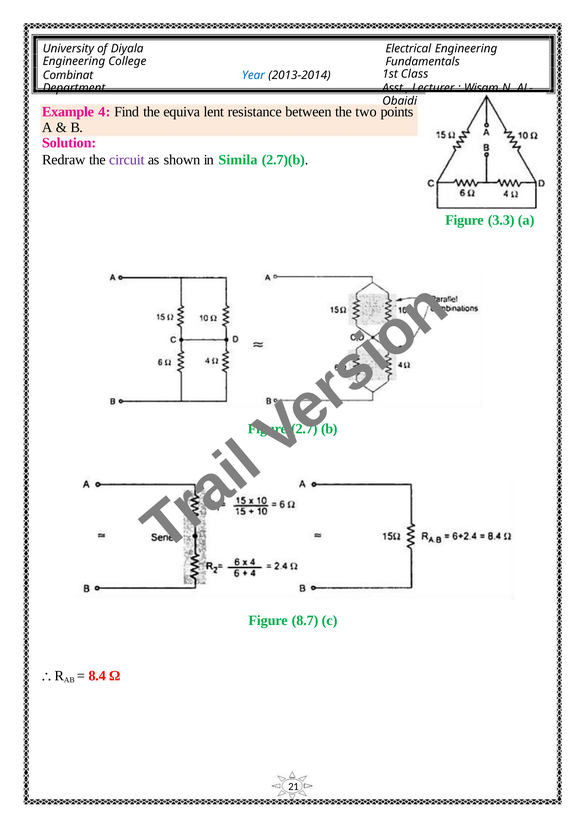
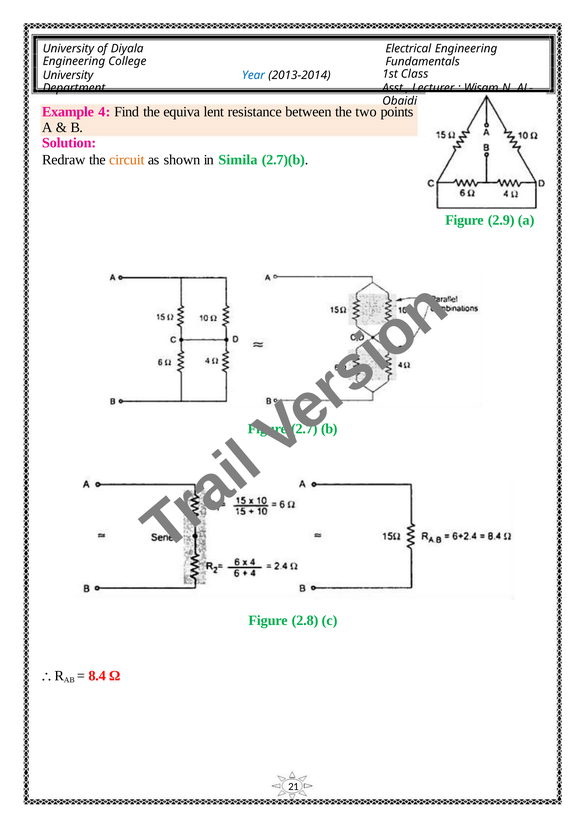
Combinat at (68, 75): Combinat -> University
circuit colour: purple -> orange
3.3: 3.3 -> 2.9
8.7: 8.7 -> 2.8
